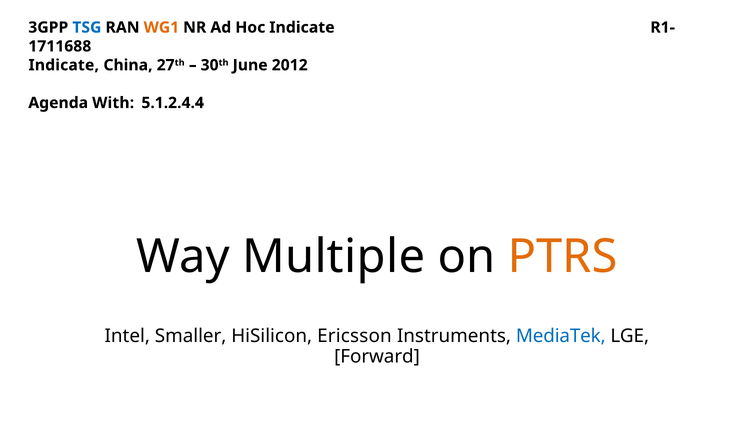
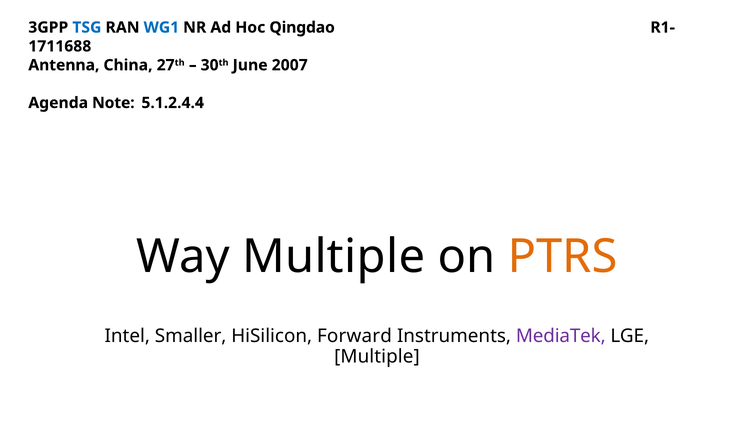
WG1 colour: orange -> blue
Hoc Indicate: Indicate -> Qingdao
Indicate at (64, 65): Indicate -> Antenna
2012: 2012 -> 2007
With: With -> Note
Ericsson: Ericsson -> Forward
MediaTek colour: blue -> purple
Forward at (377, 357): Forward -> Multiple
